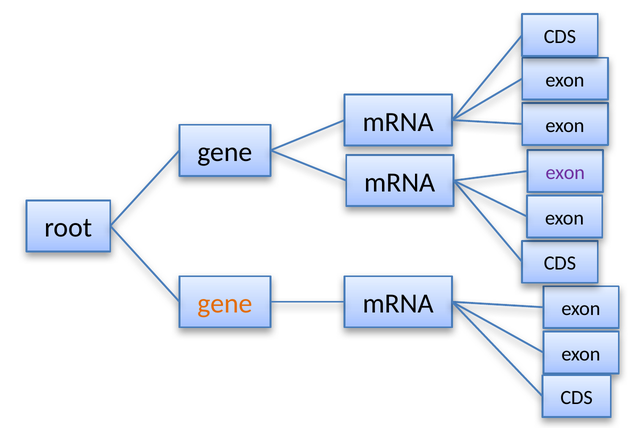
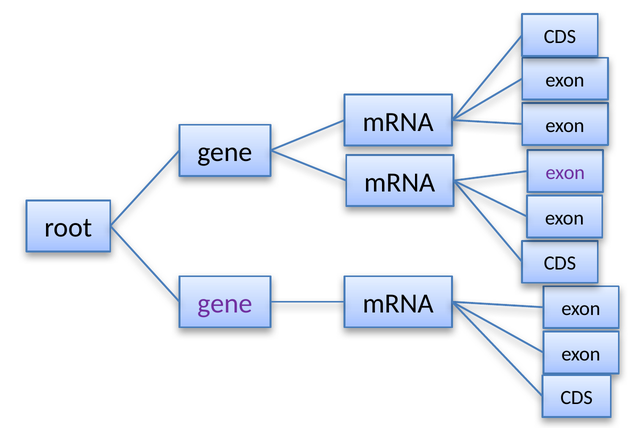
gene at (225, 304) colour: orange -> purple
